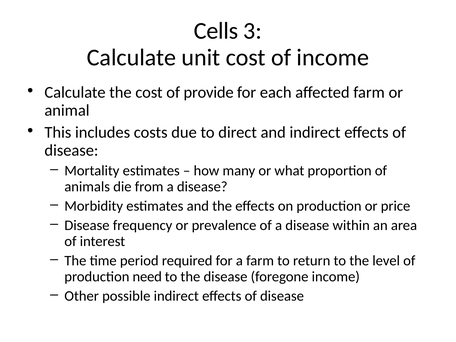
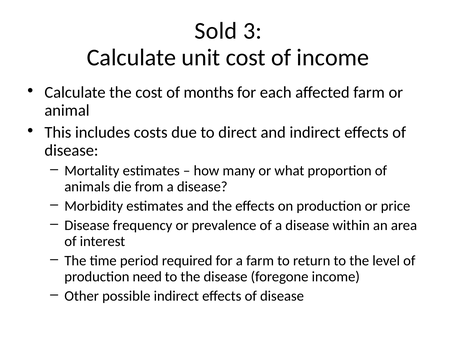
Cells: Cells -> Sold
provide: provide -> months
